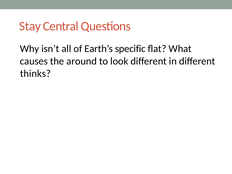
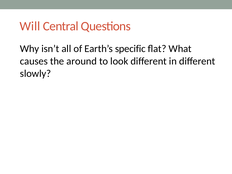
Stay: Stay -> Will
thinks: thinks -> slowly
